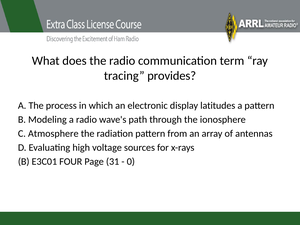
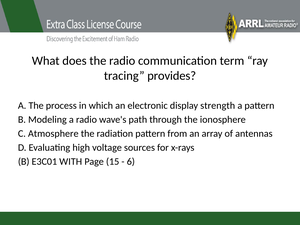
latitudes: latitudes -> strength
FOUR: FOUR -> WITH
31: 31 -> 15
0: 0 -> 6
